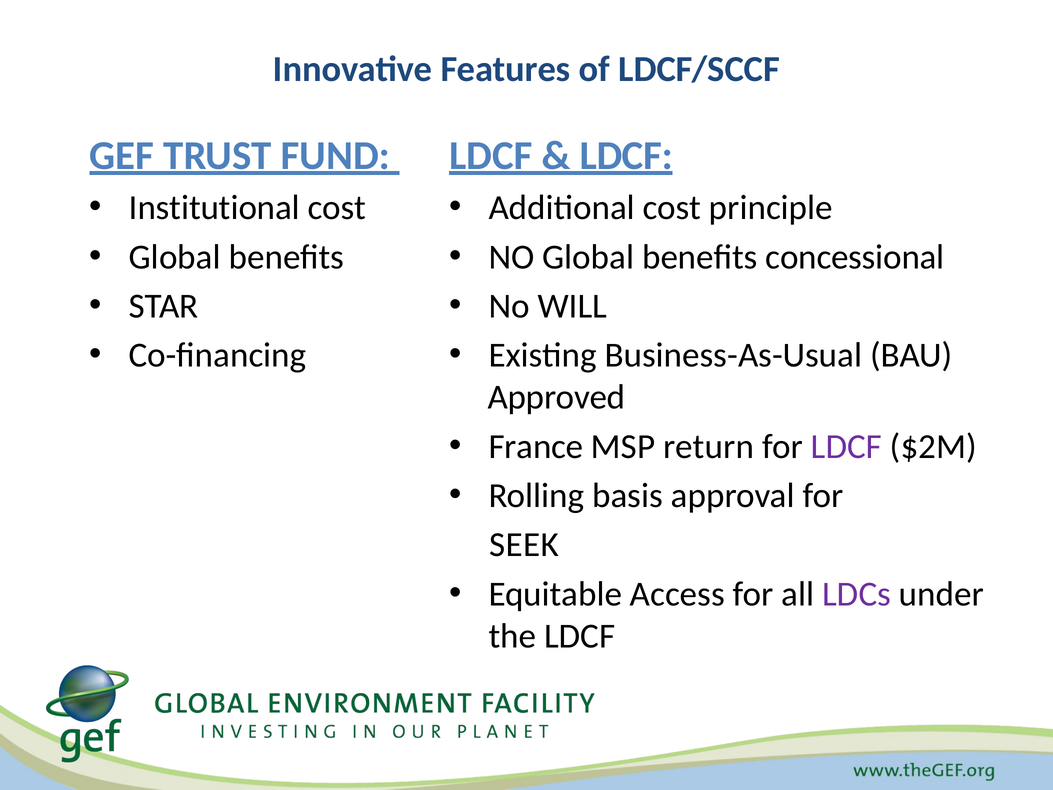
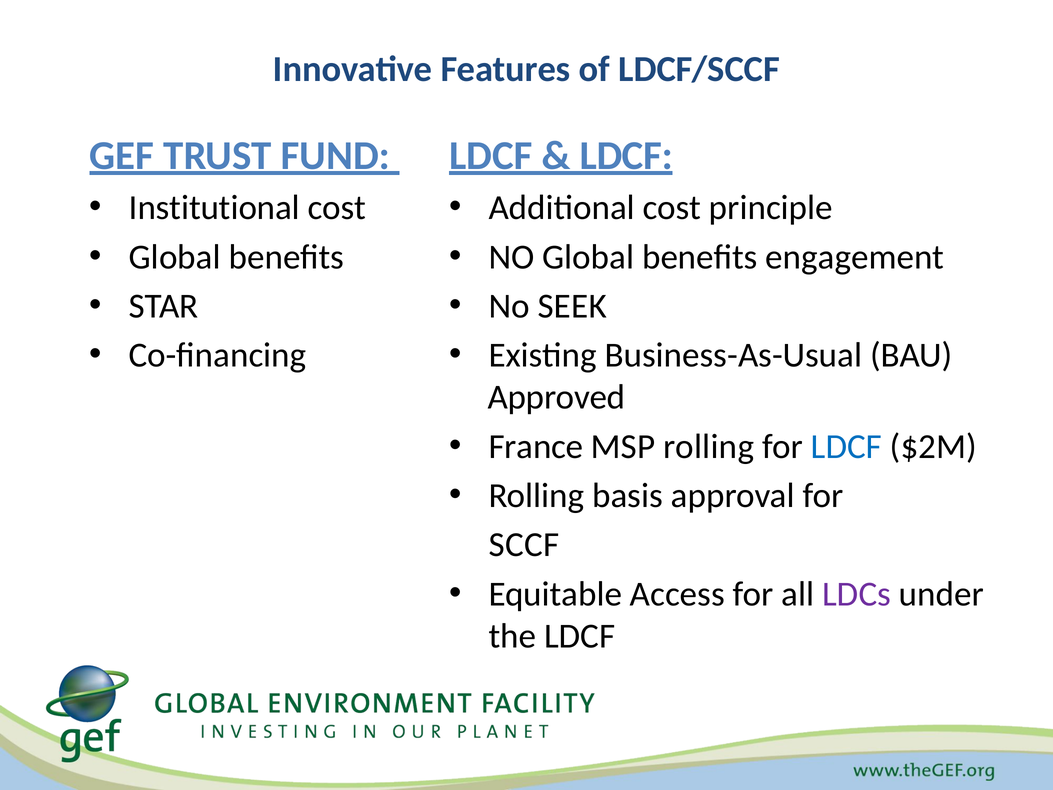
concessional: concessional -> engagement
WILL: WILL -> SEEK
MSP return: return -> rolling
LDCF at (847, 446) colour: purple -> blue
SEEK: SEEK -> SCCF
